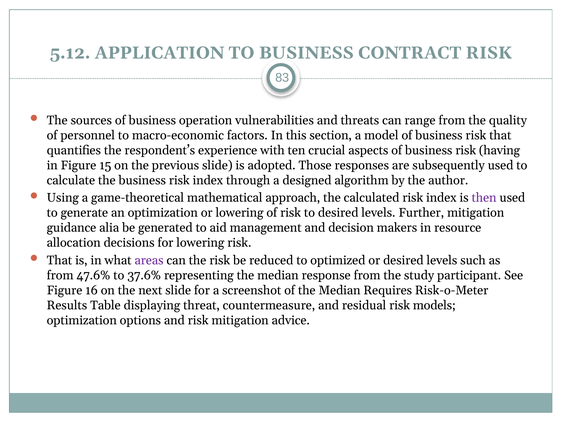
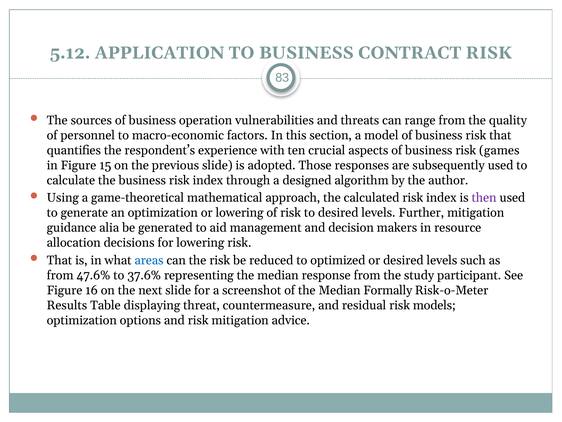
having: having -> games
areas colour: purple -> blue
Requires: Requires -> Formally
